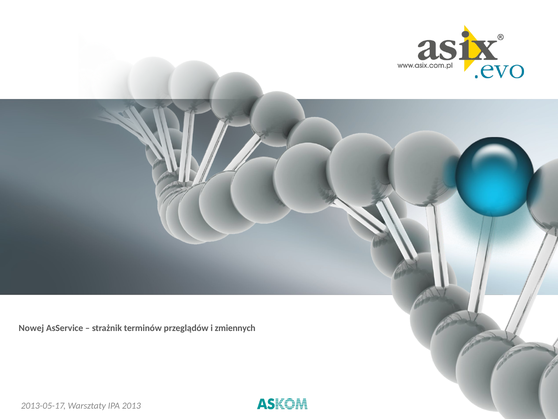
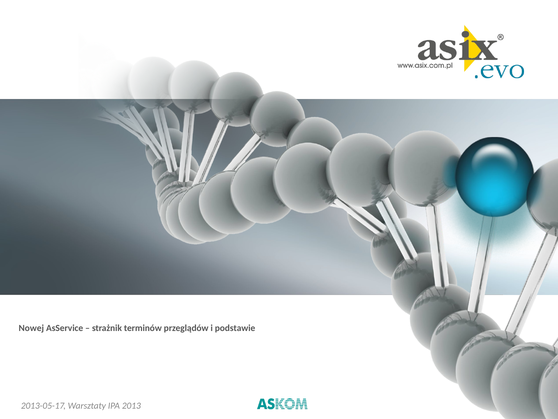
zmiennych: zmiennych -> podstawie
